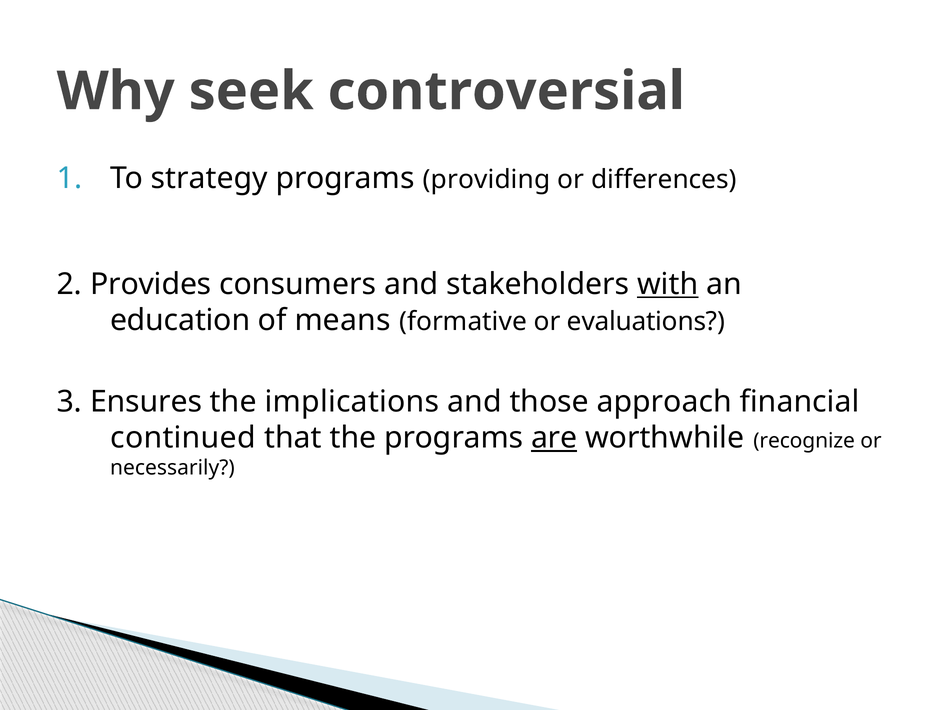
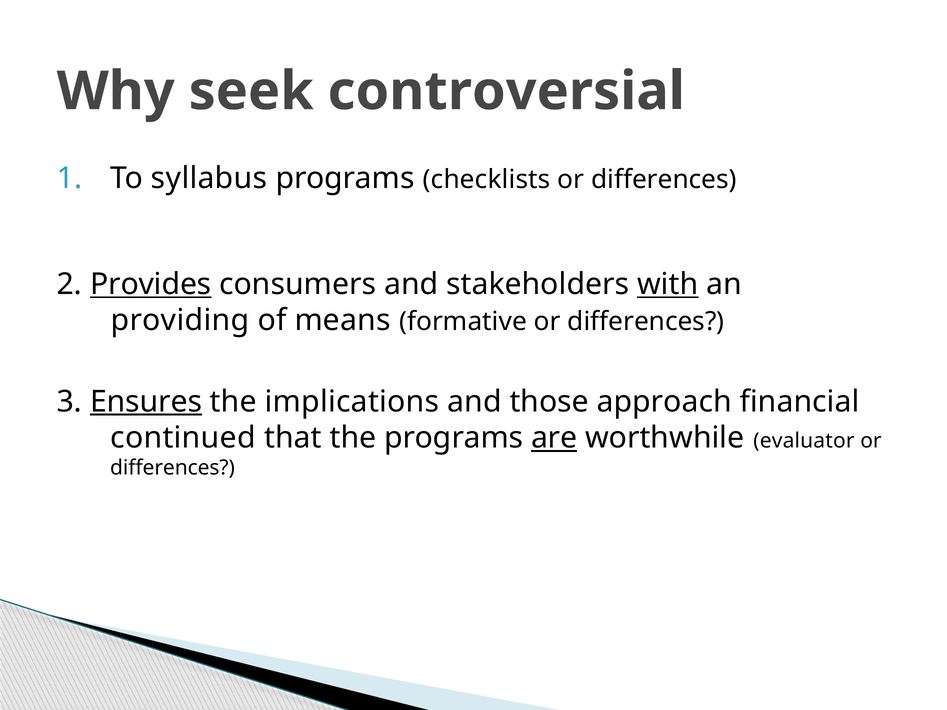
strategy: strategy -> syllabus
providing: providing -> checklists
Provides underline: none -> present
education: education -> providing
formative or evaluations: evaluations -> differences
Ensures underline: none -> present
recognize: recognize -> evaluator
necessarily at (172, 468): necessarily -> differences
